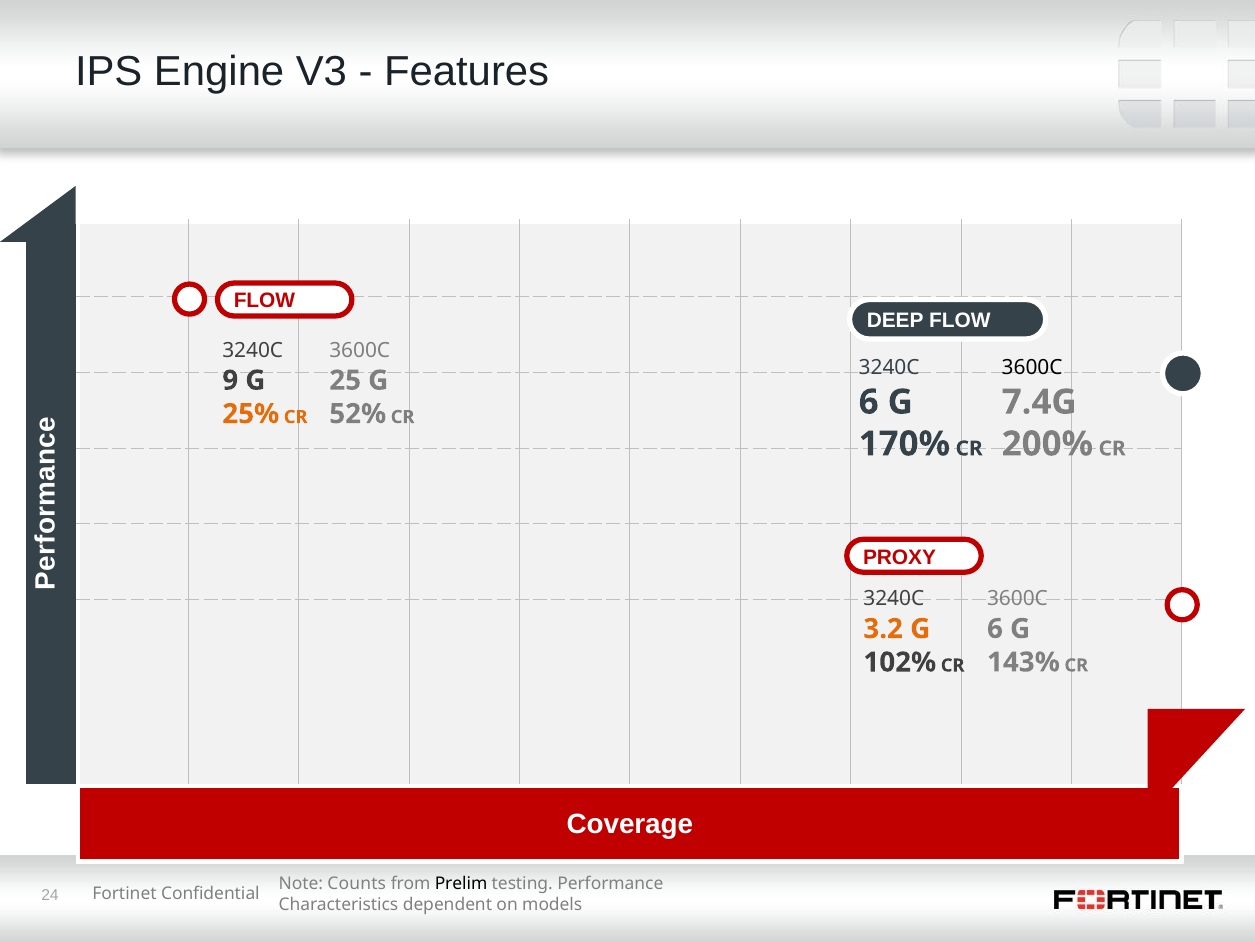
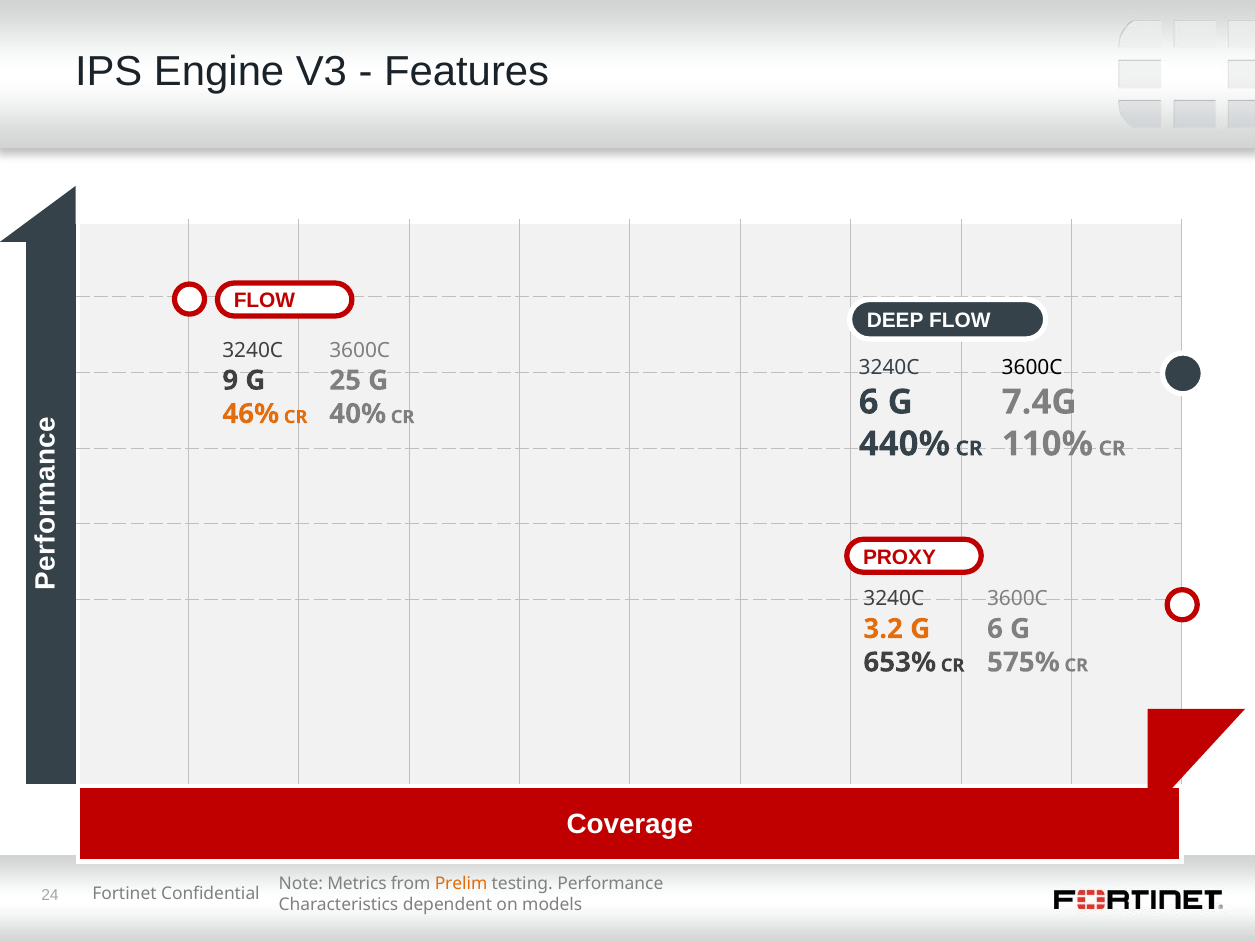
25%: 25% -> 46%
52%: 52% -> 40%
170%: 170% -> 440%
200%: 200% -> 110%
102%: 102% -> 653%
143%: 143% -> 575%
Counts: Counts -> Metrics
Prelim colour: black -> orange
